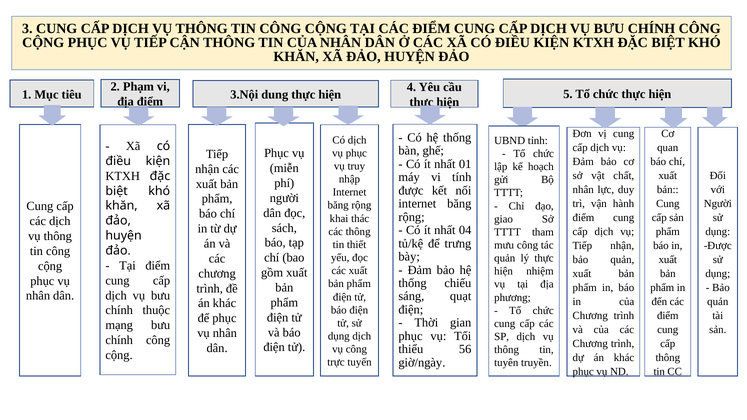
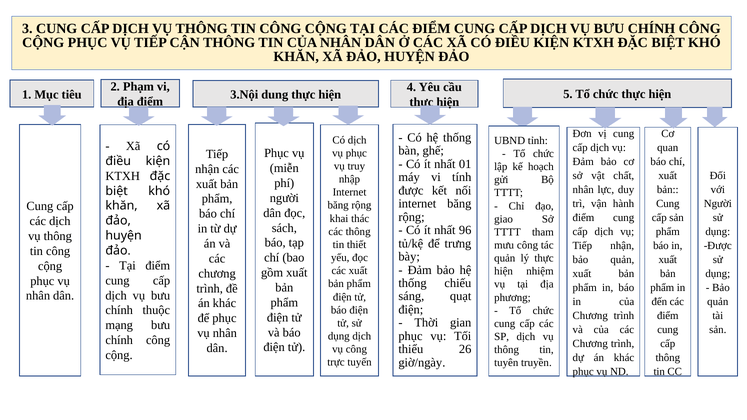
04: 04 -> 96
56: 56 -> 26
